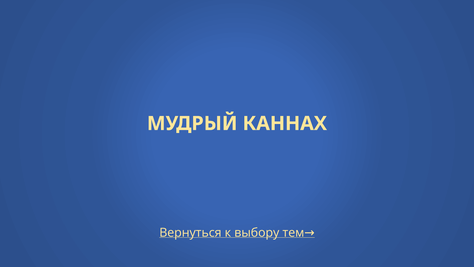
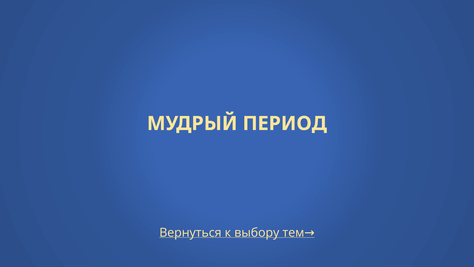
КАННАХ: КАННАХ -> ПЕРИОД
